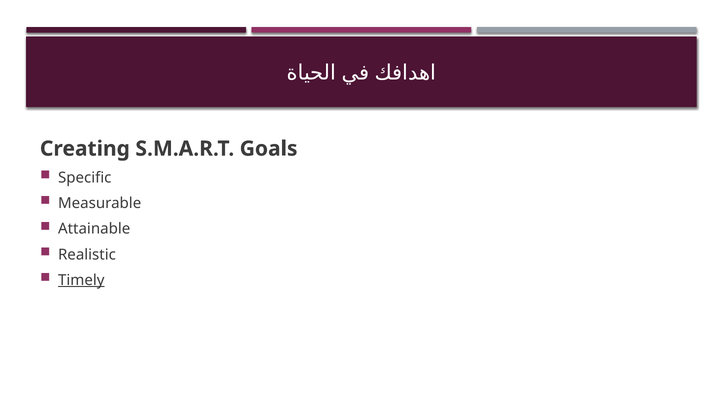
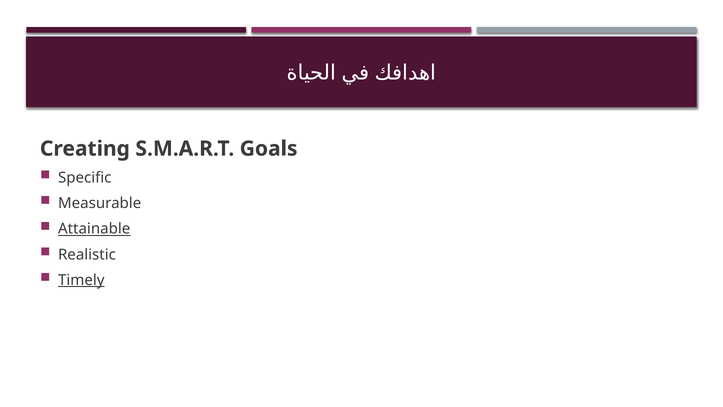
Attainable underline: none -> present
